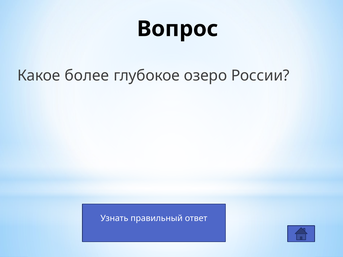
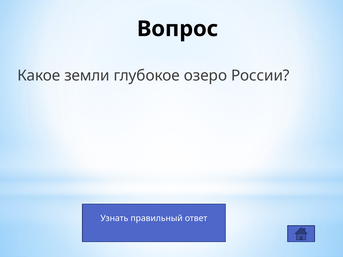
более: более -> земли
